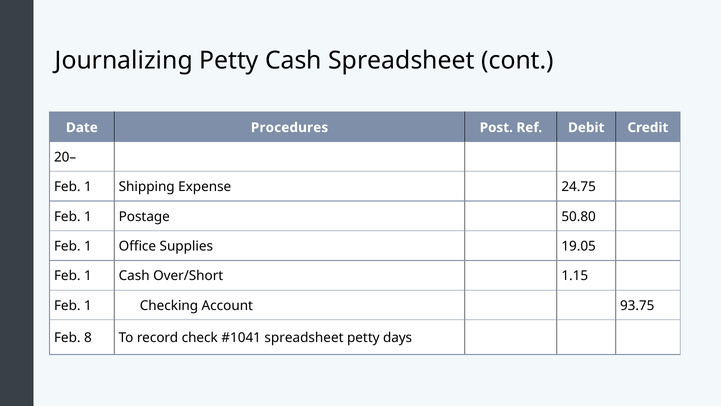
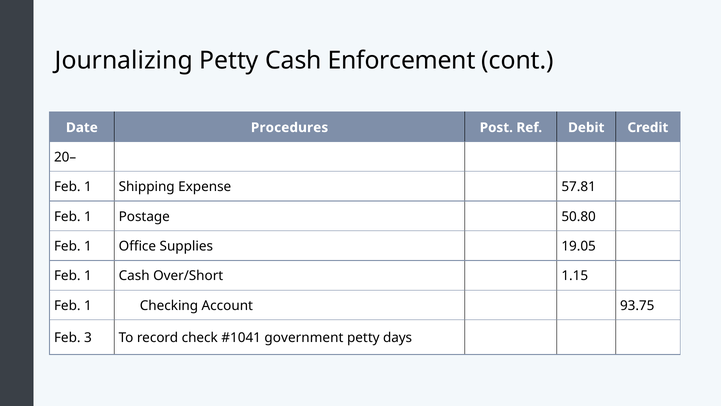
Cash Spreadsheet: Spreadsheet -> Enforcement
24.75: 24.75 -> 57.81
8: 8 -> 3
spreadsheet at (304, 338): spreadsheet -> government
